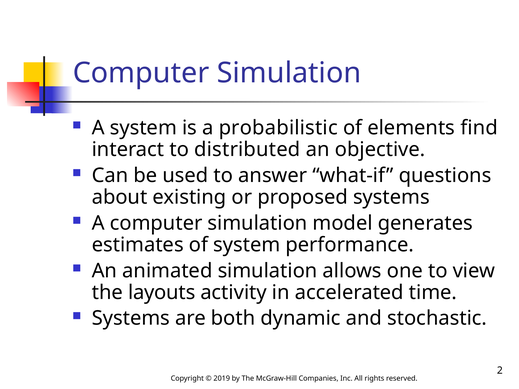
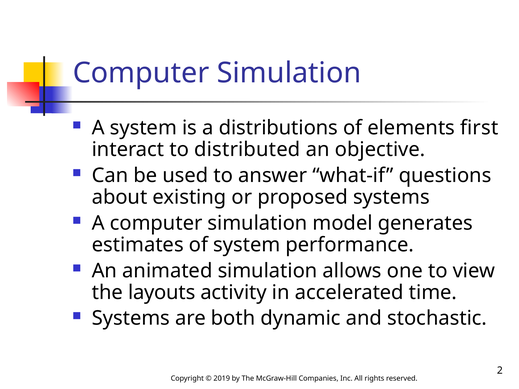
probabilistic: probabilistic -> distributions
find: find -> first
